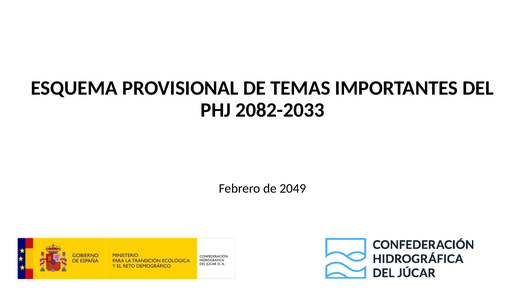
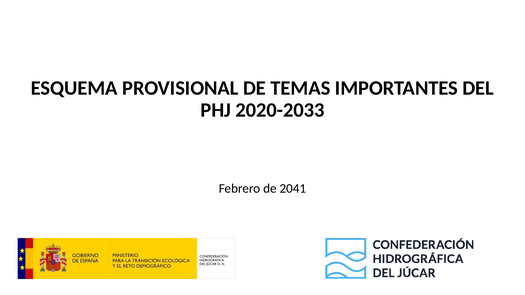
2082-2033: 2082-2033 -> 2020-2033
2049: 2049 -> 2041
